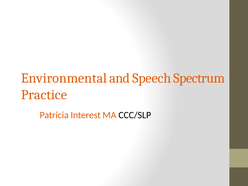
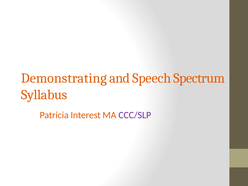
Environmental: Environmental -> Demonstrating
Practice: Practice -> Syllabus
CCC/SLP colour: black -> purple
